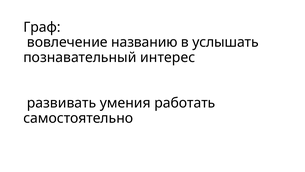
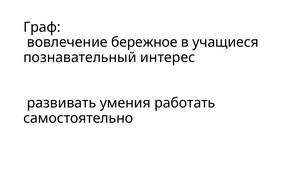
названию: названию -> бережное
услышать: услышать -> учащиеся
